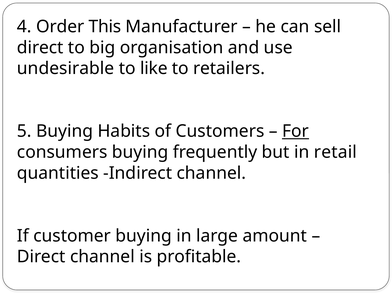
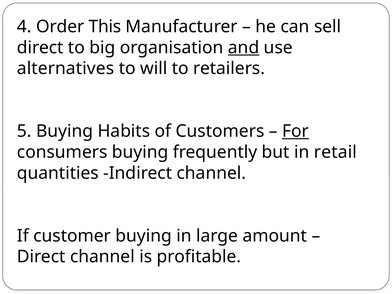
and underline: none -> present
undesirable: undesirable -> alternatives
like: like -> will
